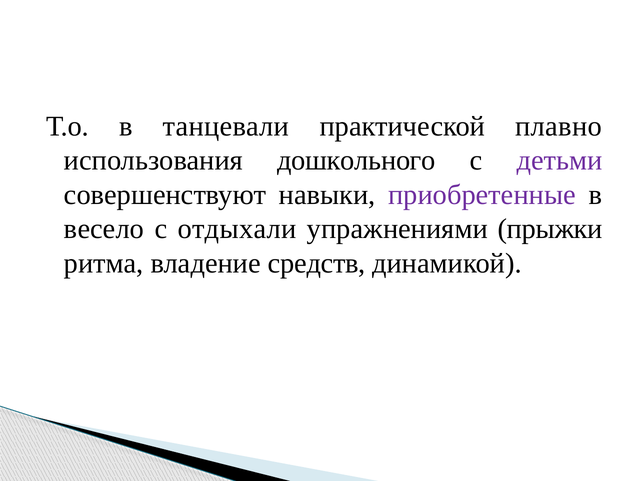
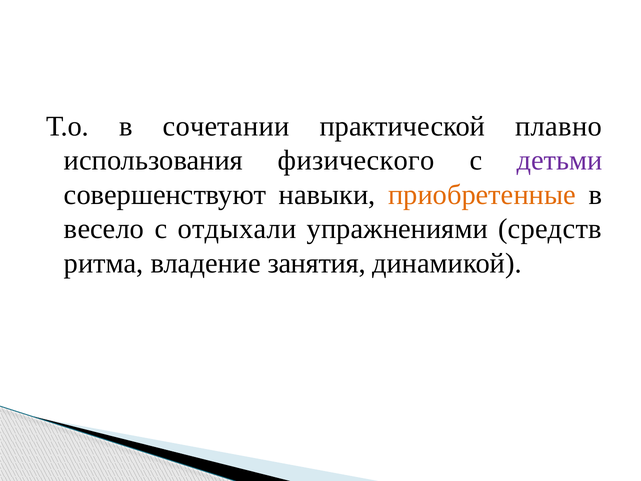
танцевали: танцевали -> сочетании
дошкольного: дошкольного -> физического
приобретенные colour: purple -> orange
прыжки: прыжки -> средств
средств: средств -> занятия
